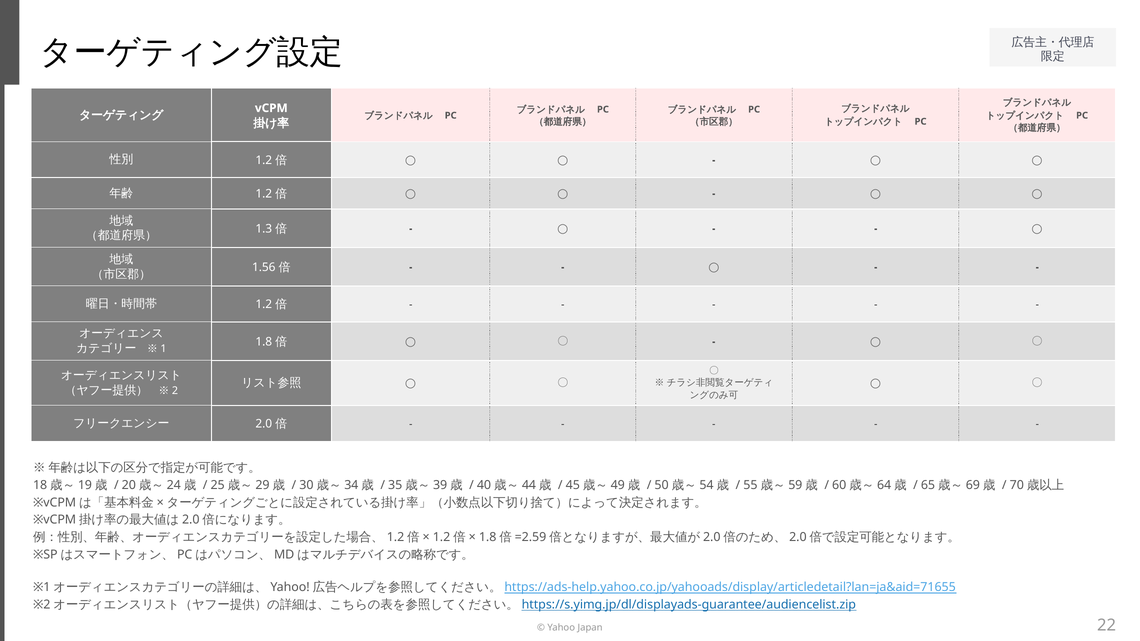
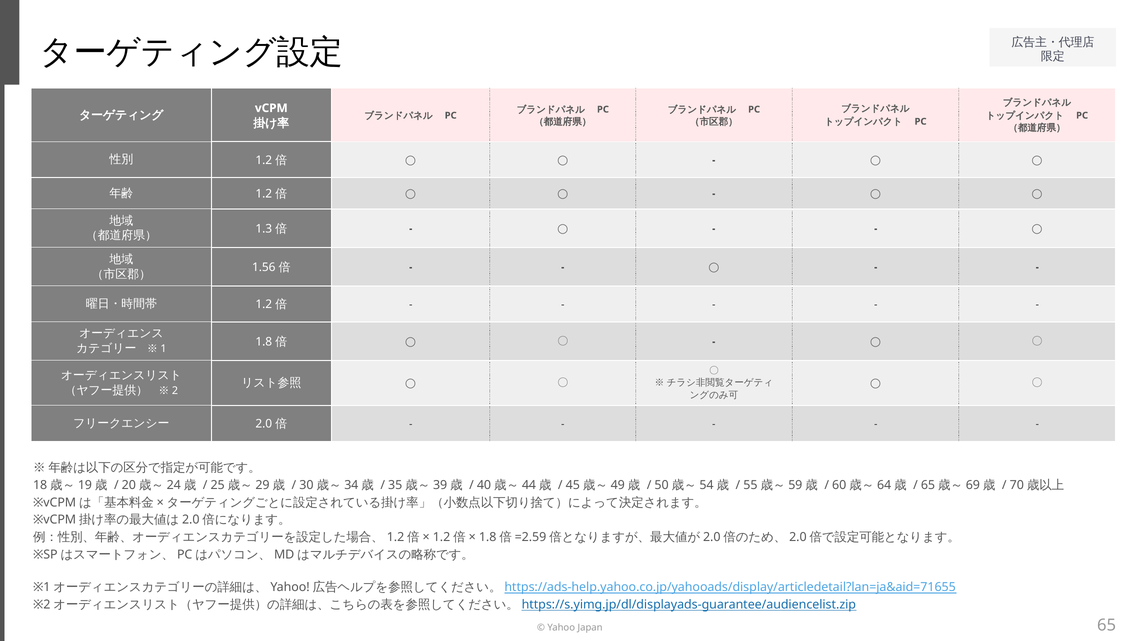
22: 22 -> 65
